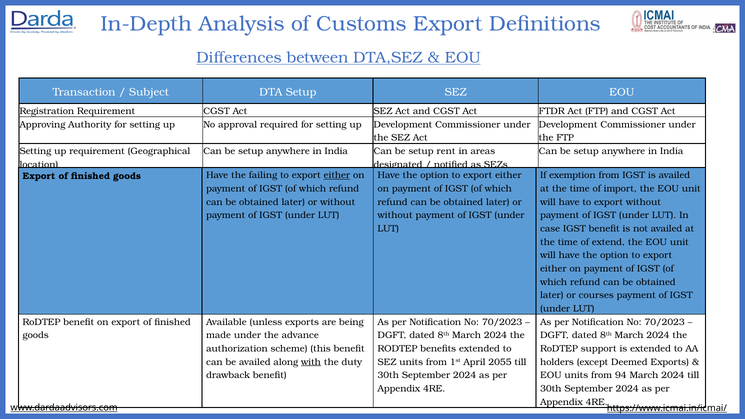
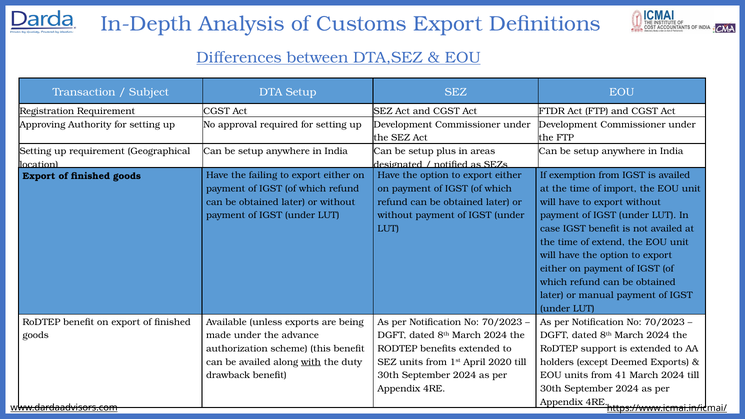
rent: rent -> plus
either at (337, 175) underline: present -> none
courses: courses -> manual
2055: 2055 -> 2020
94: 94 -> 41
